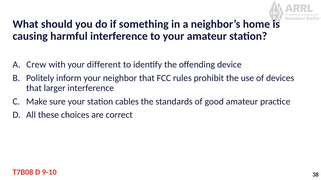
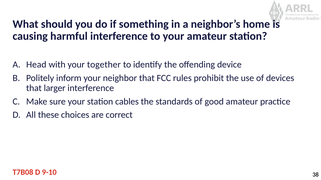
Crew: Crew -> Head
different: different -> together
